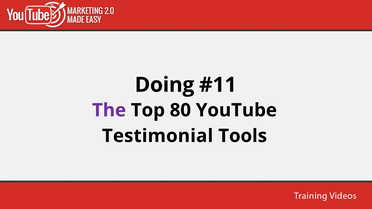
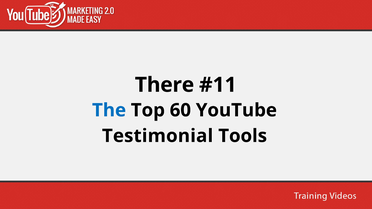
Doing: Doing -> There
The colour: purple -> blue
80: 80 -> 60
